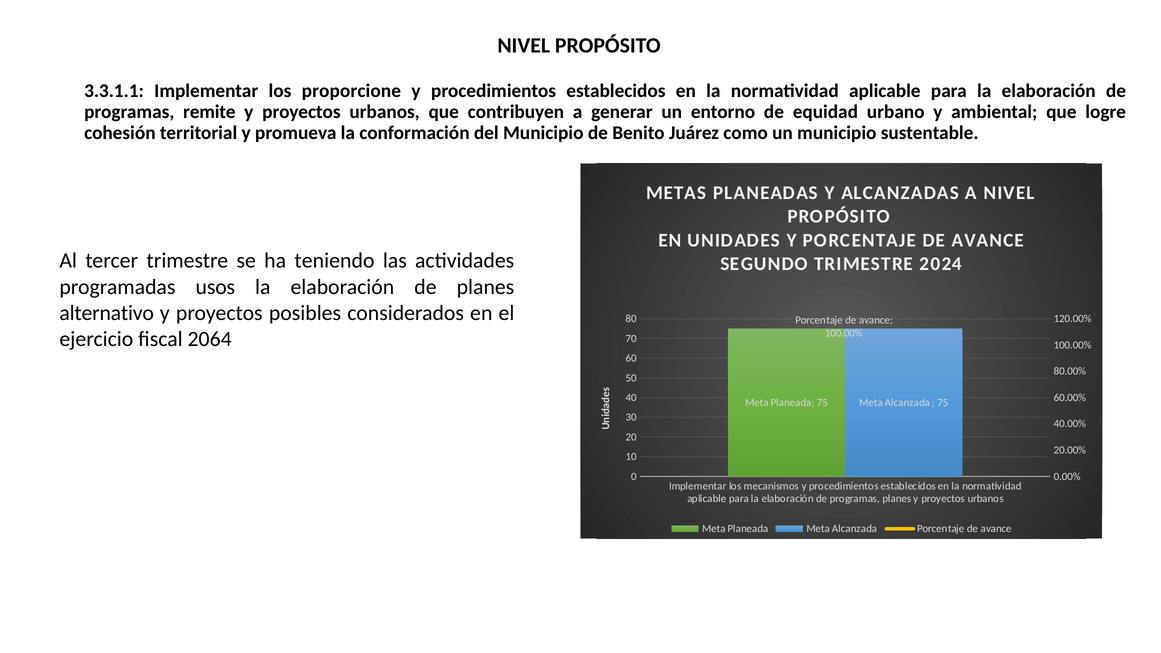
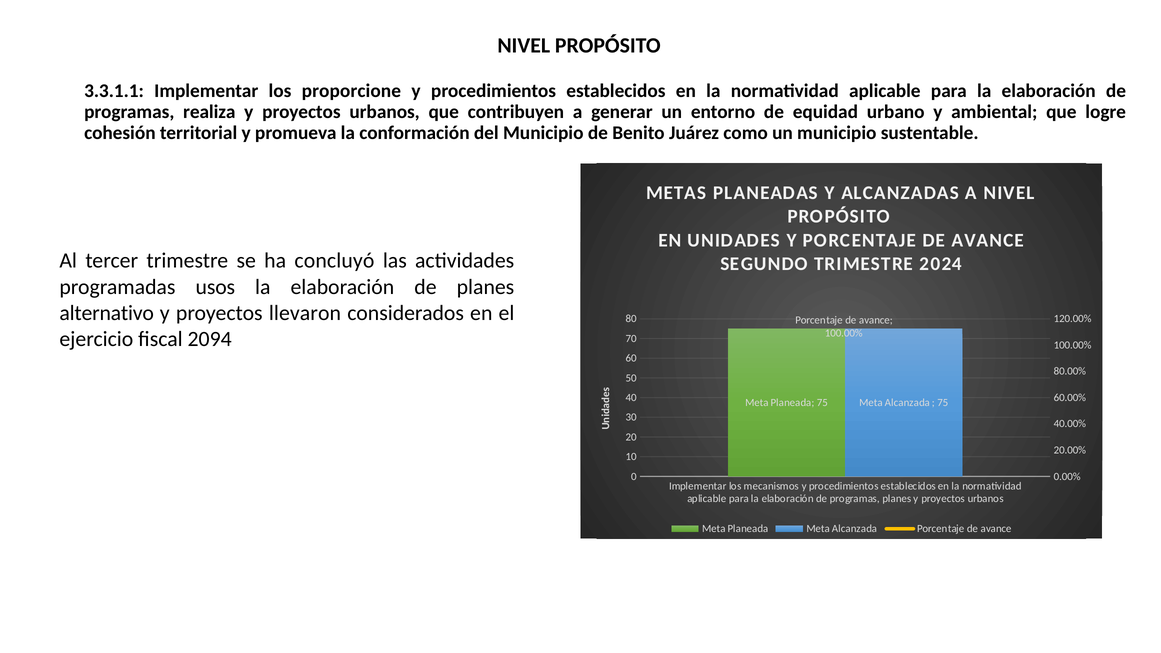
remite: remite -> realiza
teniendo: teniendo -> concluyó
posibles: posibles -> llevaron
2064: 2064 -> 2094
